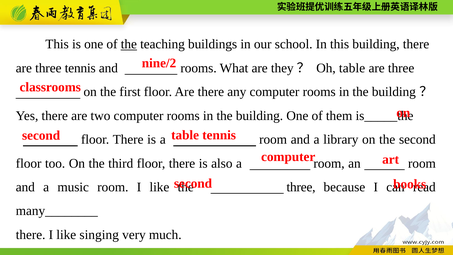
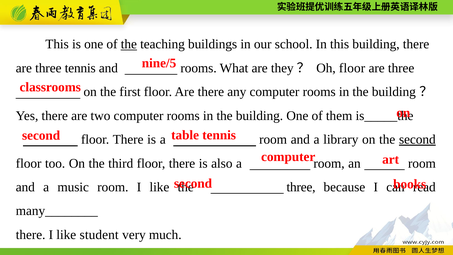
nine/2: nine/2 -> nine/5
Oh table: table -> floor
second at (417, 139) underline: none -> present
singing: singing -> student
